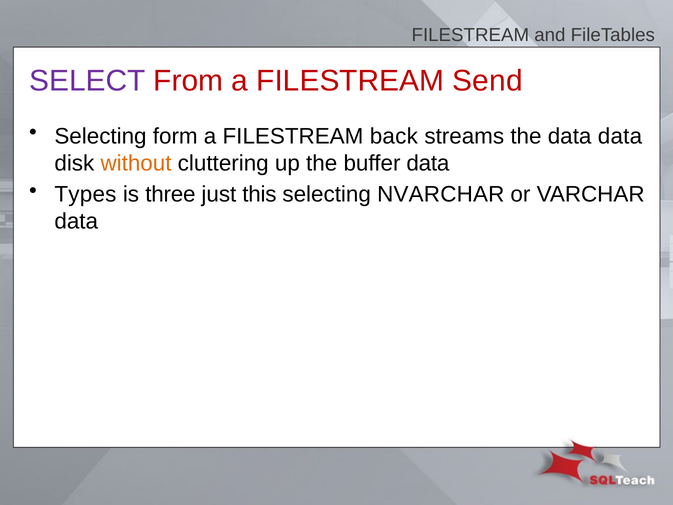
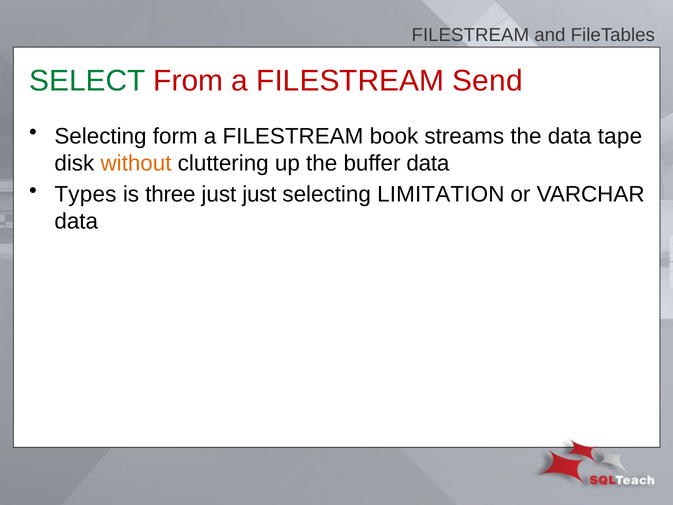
SELECT colour: purple -> green
back: back -> book
data data: data -> tape
just this: this -> just
NVARCHAR: NVARCHAR -> LIMITATION
